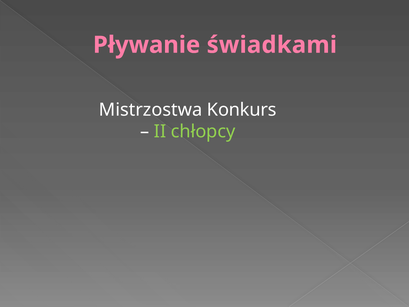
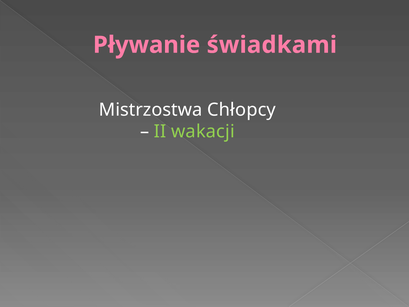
Konkurs: Konkurs -> Chłopcy
chłopcy: chłopcy -> wakacji
